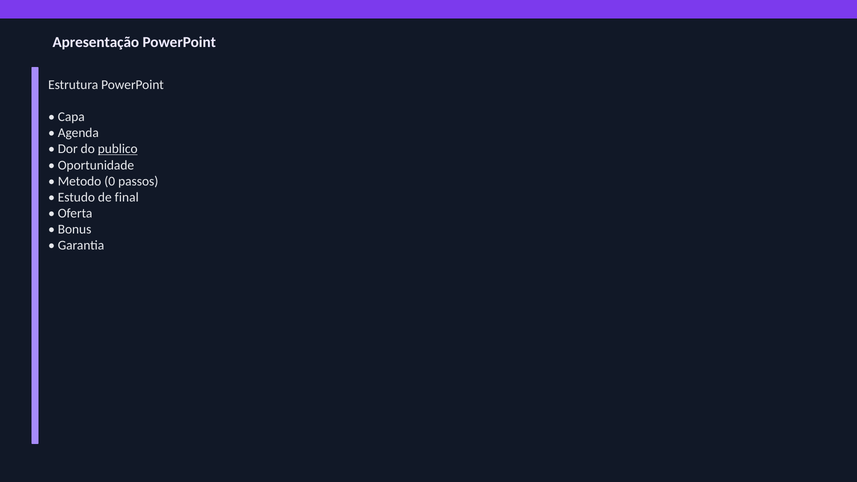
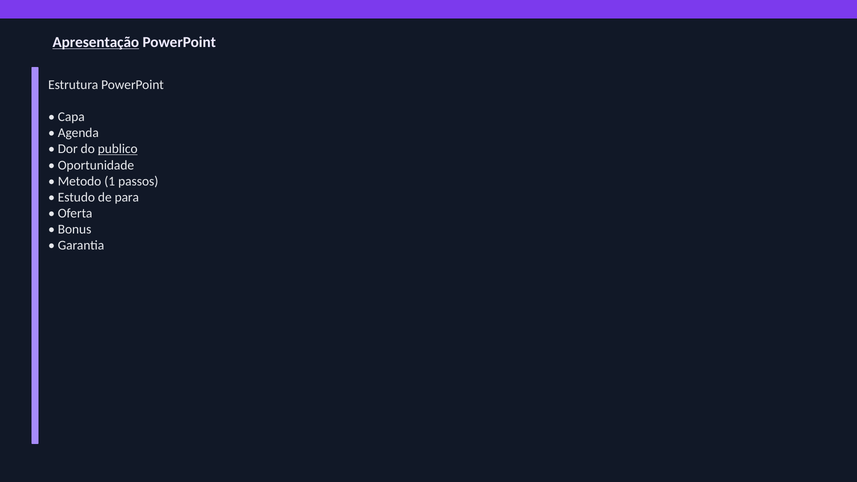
Apresentação underline: none -> present
0: 0 -> 1
final: final -> para
